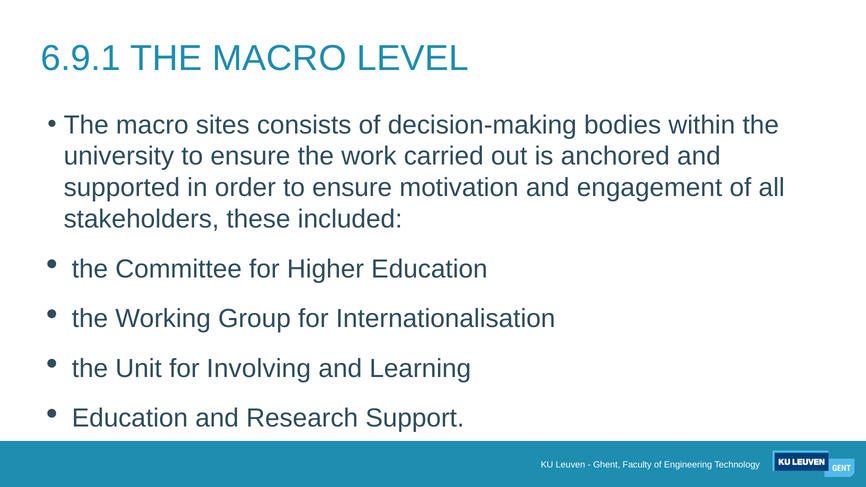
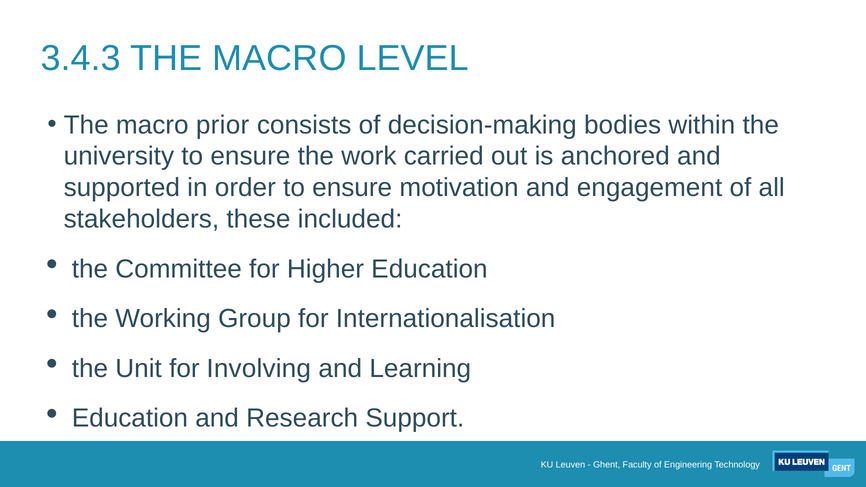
6.9.1: 6.9.1 -> 3.4.3
sites: sites -> prior
